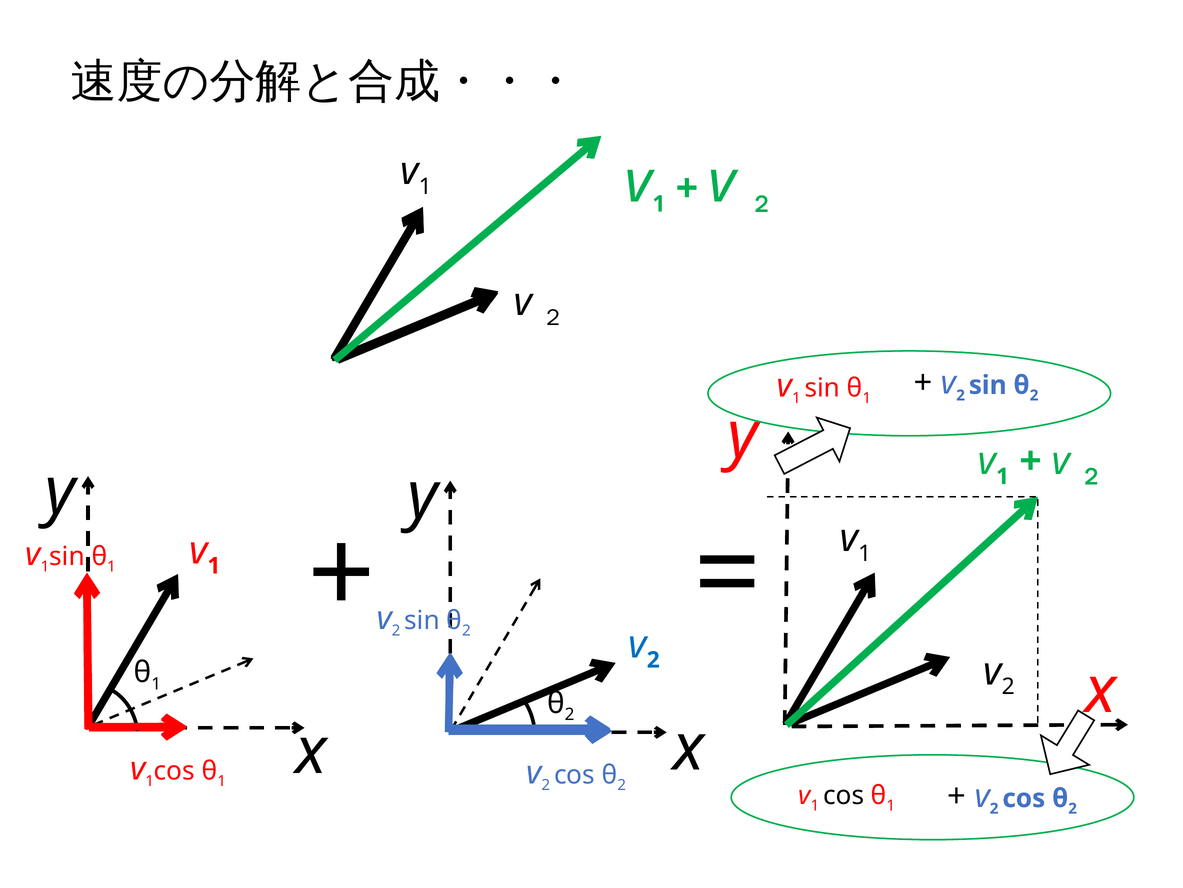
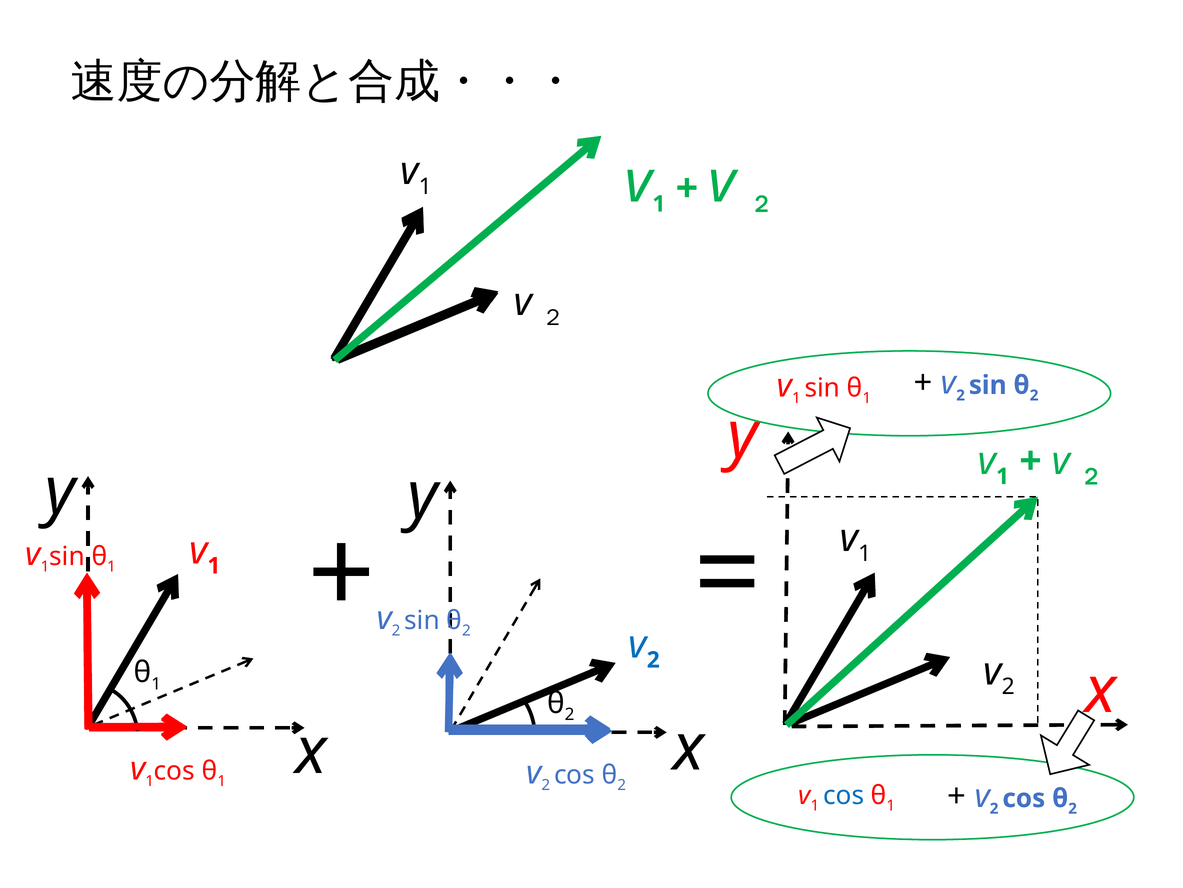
cos at (844, 795) colour: black -> blue
